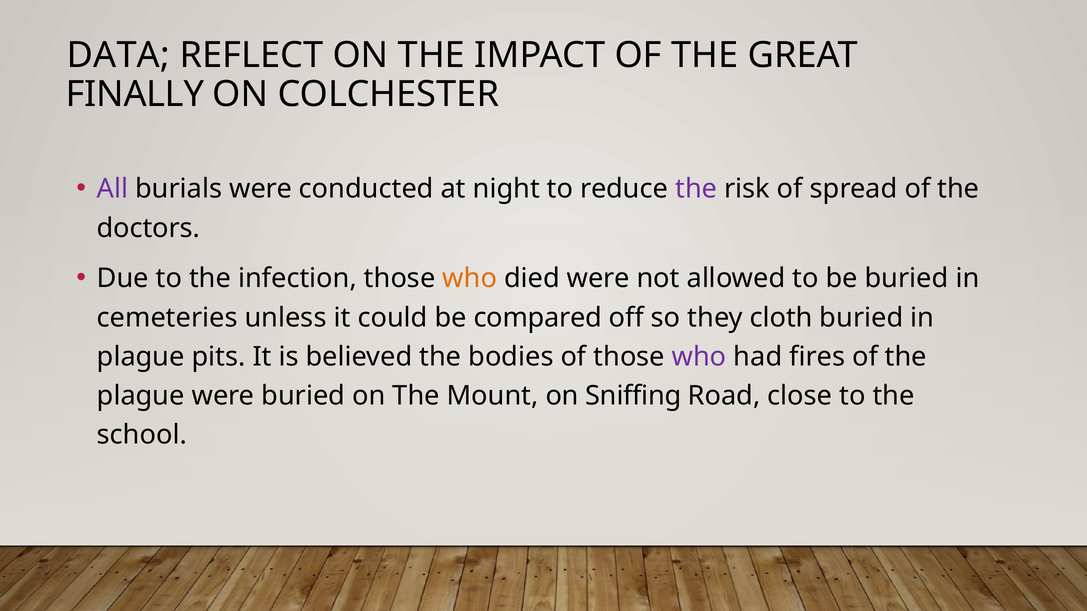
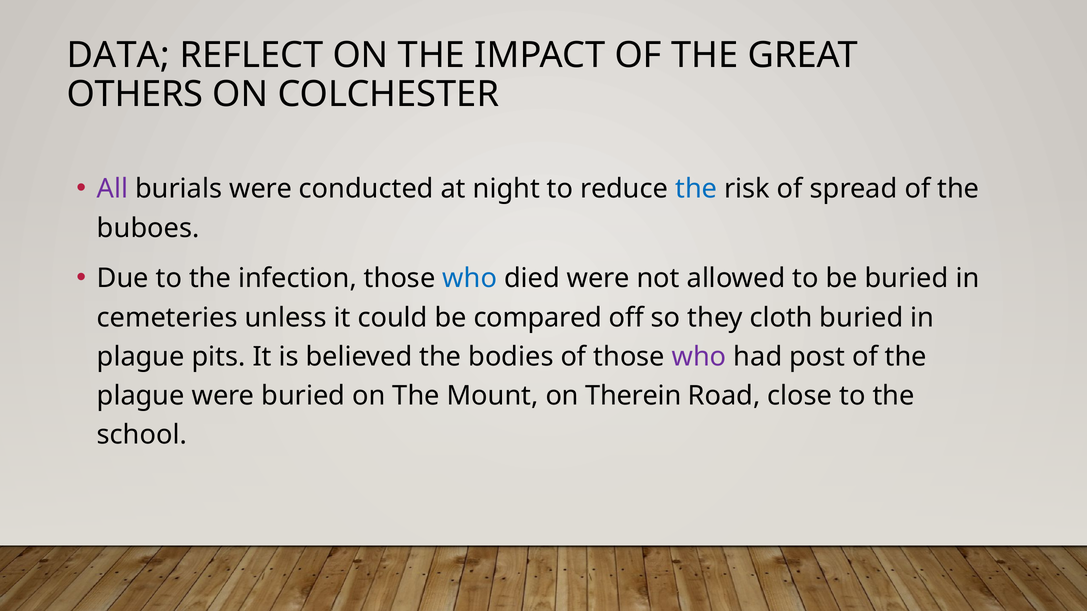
FINALLY: FINALLY -> OTHERS
the at (696, 189) colour: purple -> blue
doctors: doctors -> buboes
who at (470, 279) colour: orange -> blue
fires: fires -> post
Sniffing: Sniffing -> Therein
